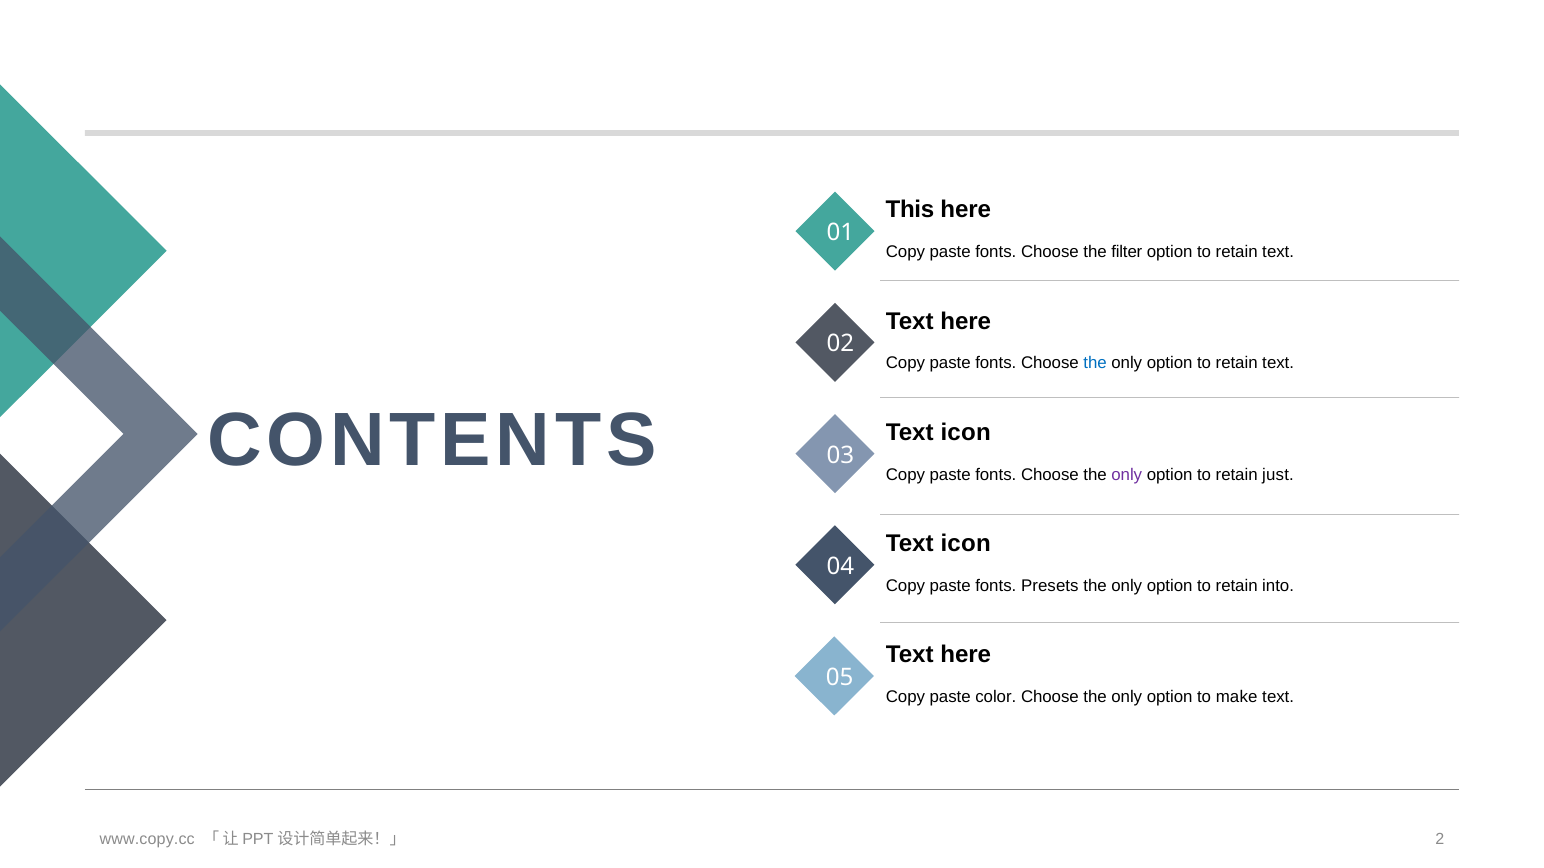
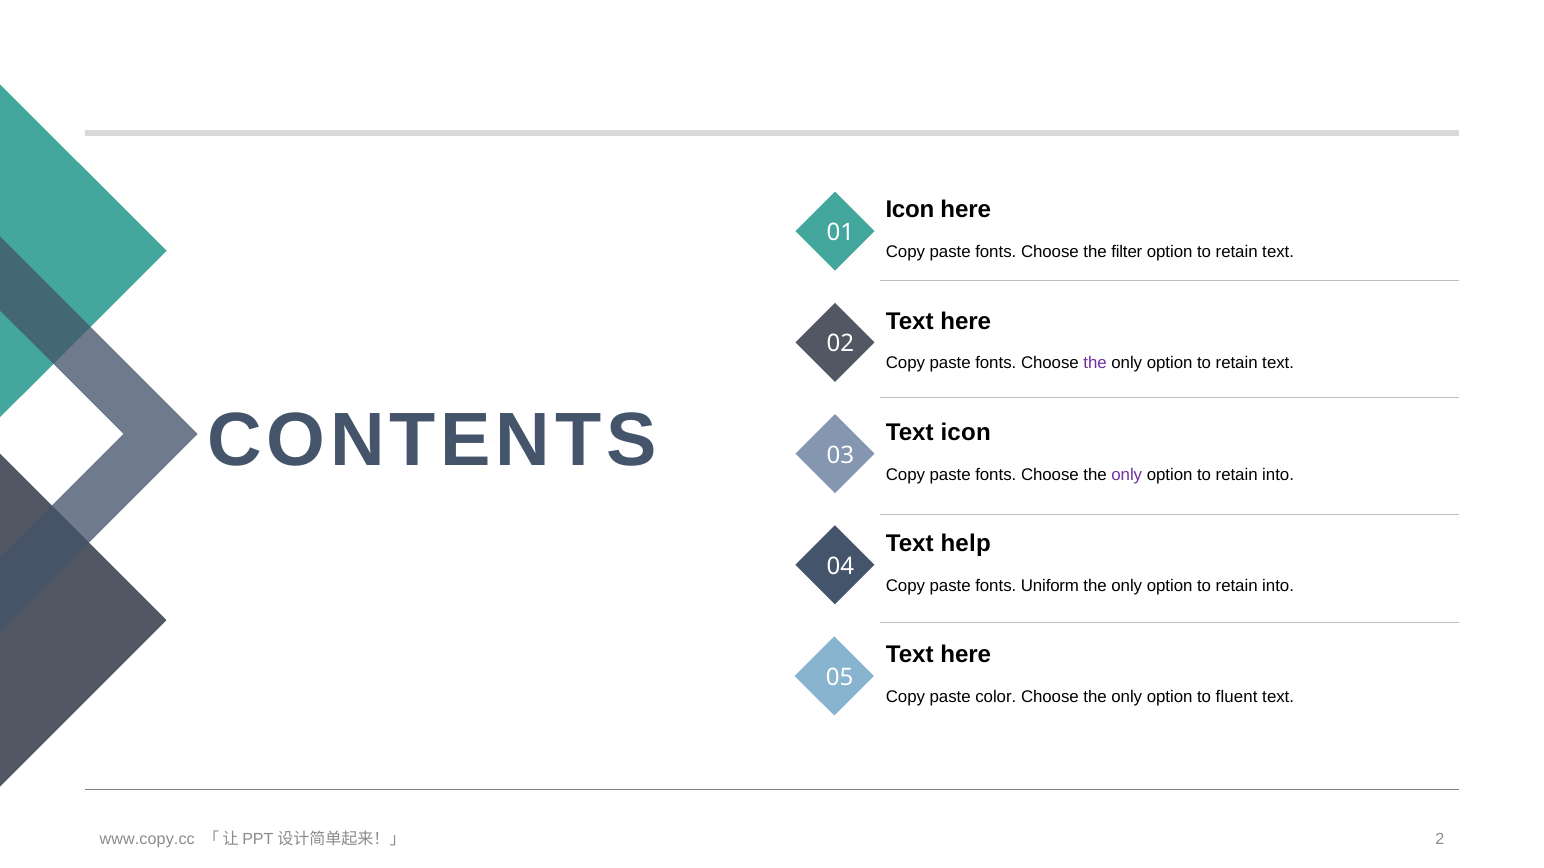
This at (910, 210): This -> Icon
the at (1095, 364) colour: blue -> purple
just at (1278, 475): just -> into
icon at (966, 544): icon -> help
Presets: Presets -> Uniform
make: make -> fluent
